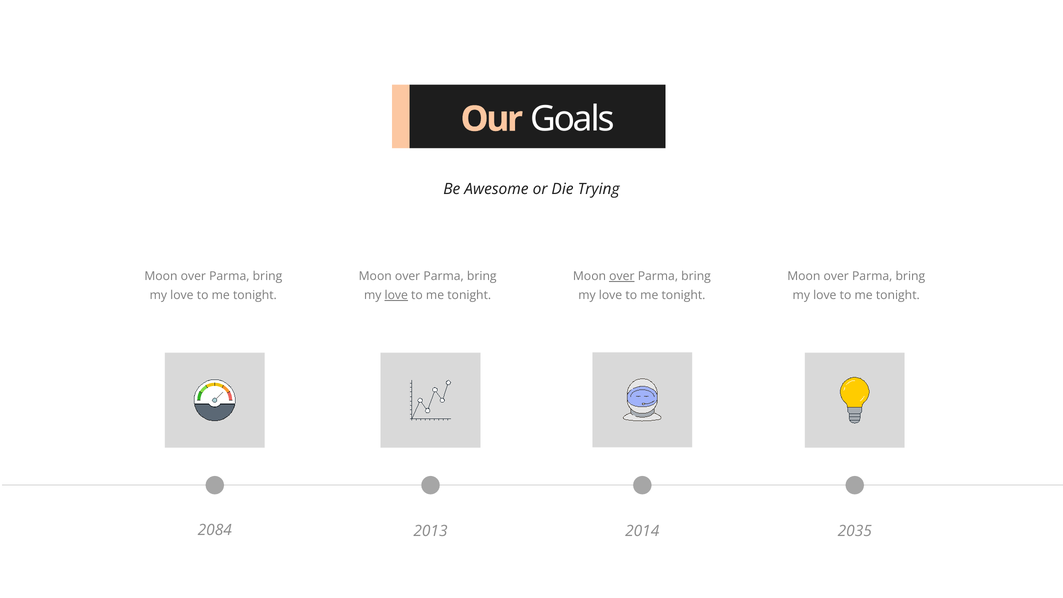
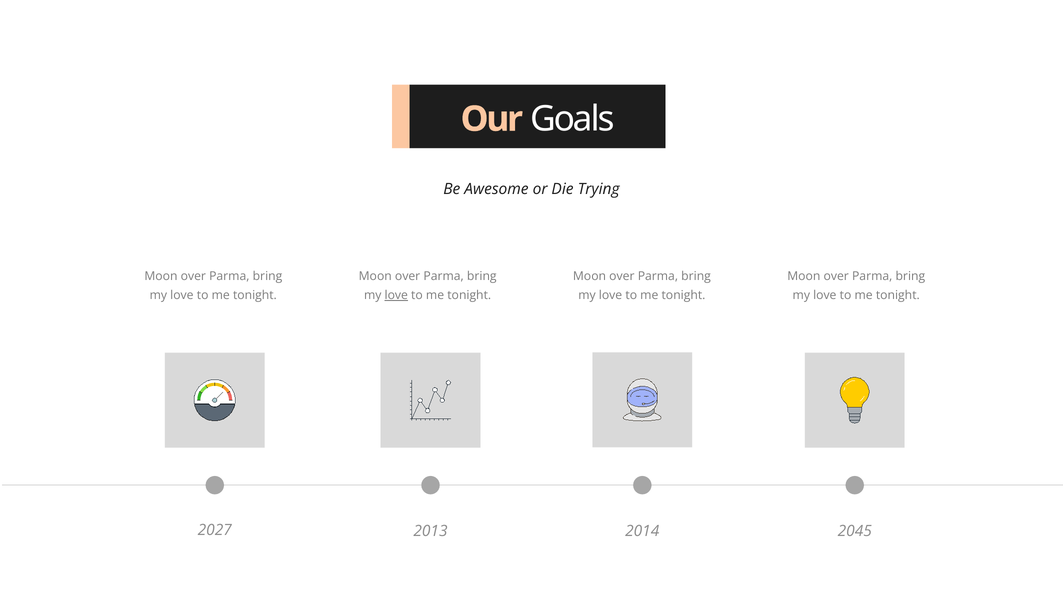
over at (622, 276) underline: present -> none
2084: 2084 -> 2027
2035: 2035 -> 2045
